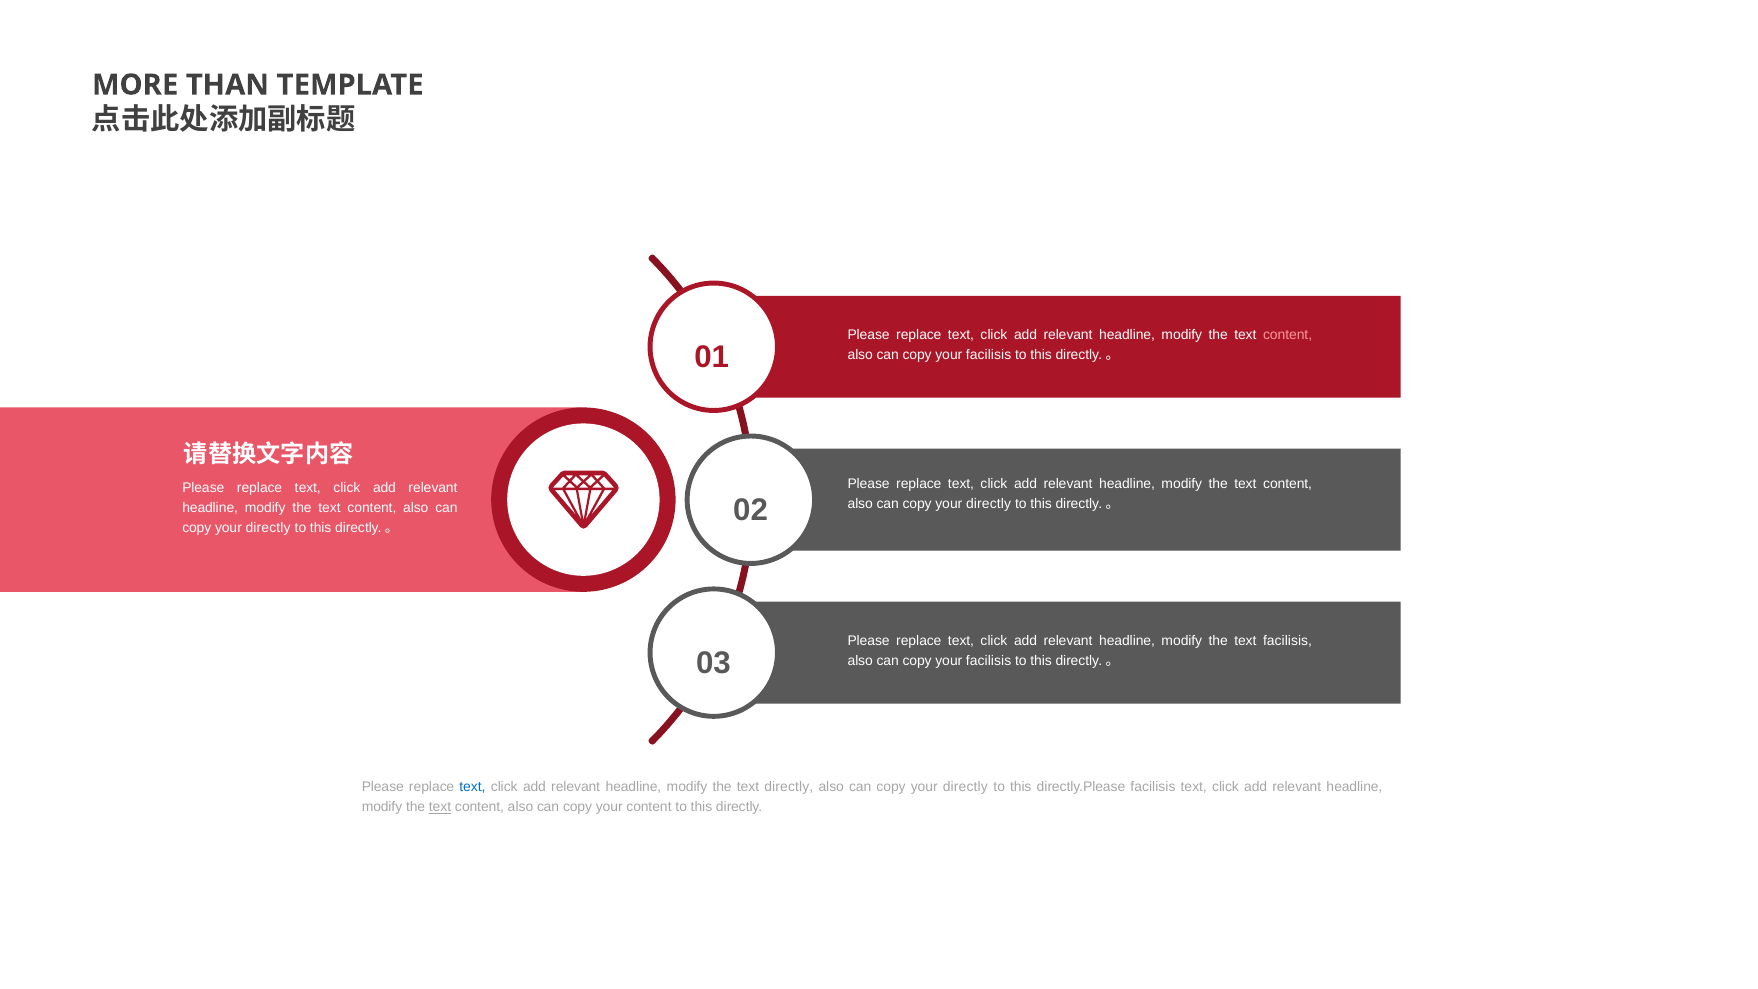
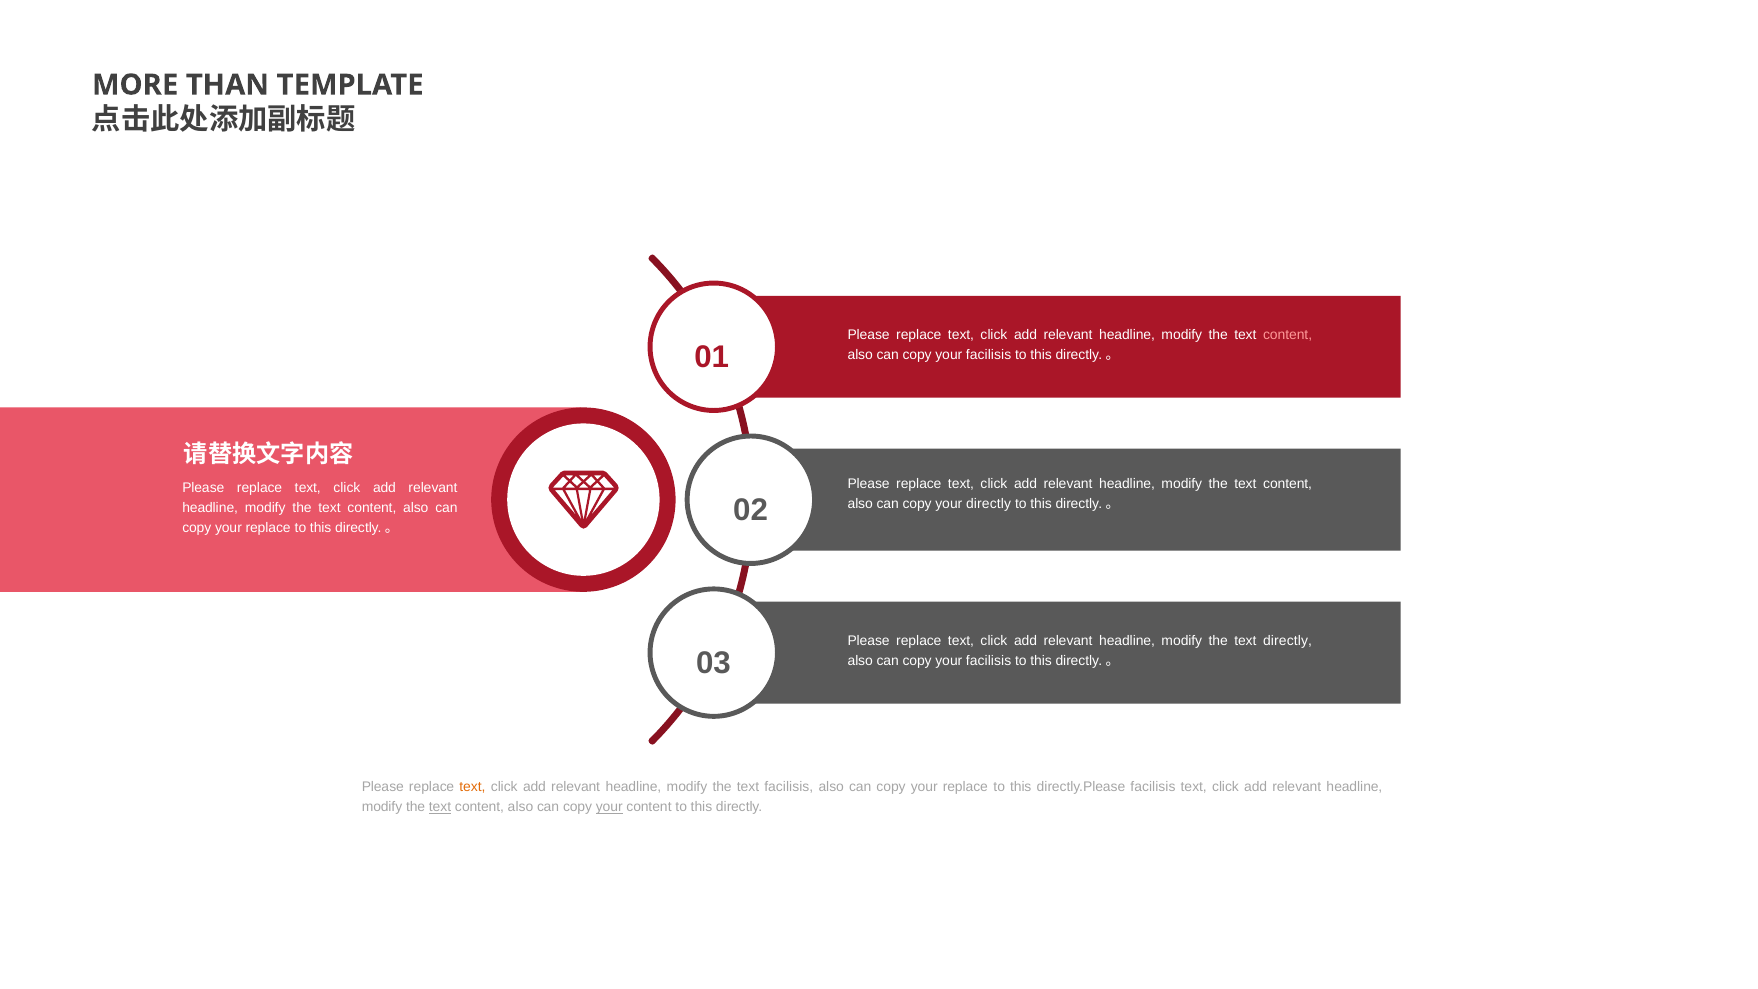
directly at (268, 528): directly -> replace
text facilisis: facilisis -> directly
text at (472, 787) colour: blue -> orange
text directly: directly -> facilisis
directly at (965, 787): directly -> replace
your at (609, 807) underline: none -> present
